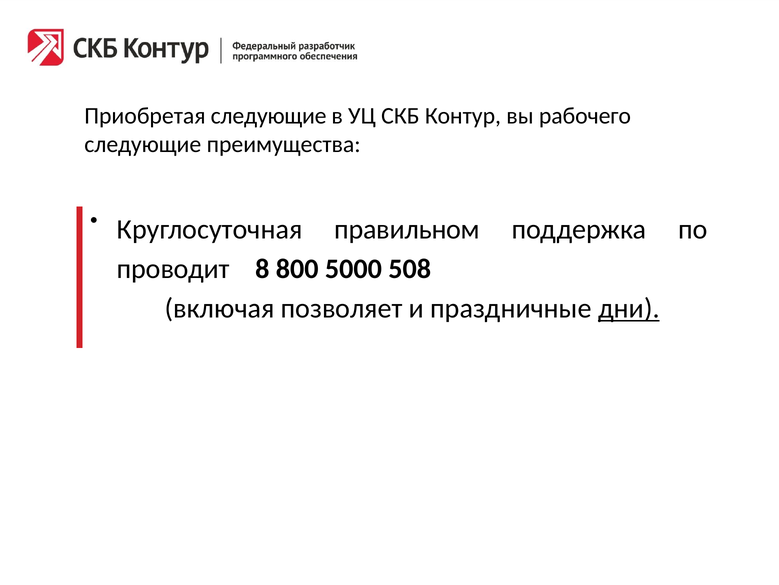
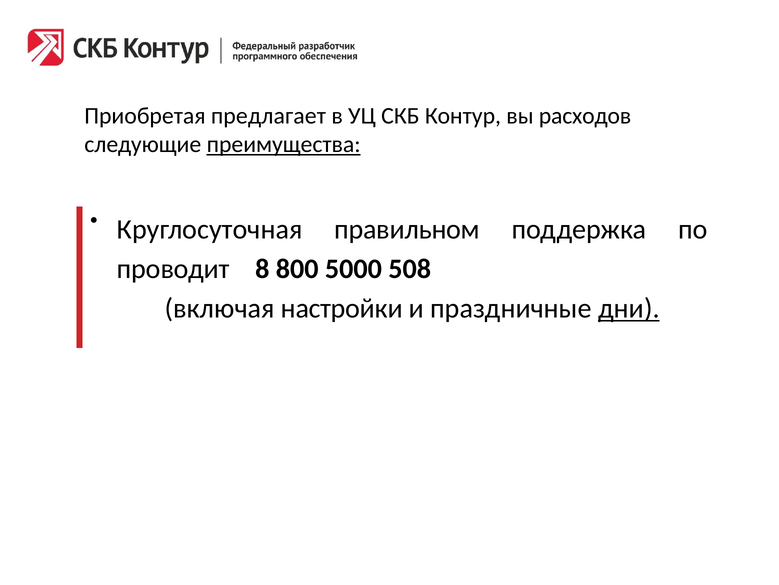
Приобретая следующие: следующие -> предлагает
рабочего: рабочего -> расходов
преимущества underline: none -> present
позволяет: позволяет -> настройки
